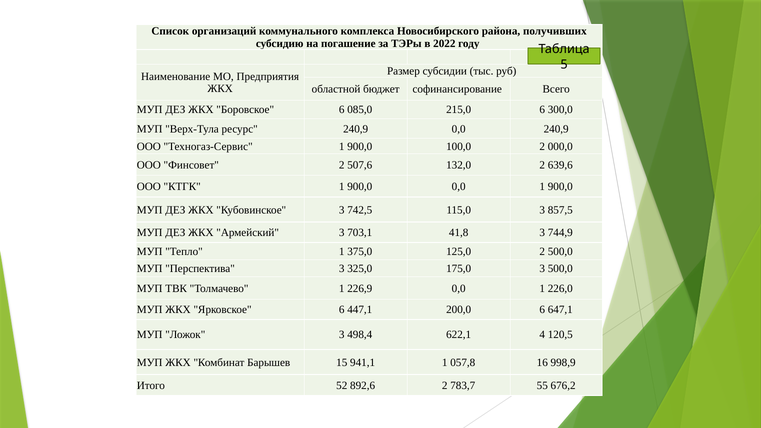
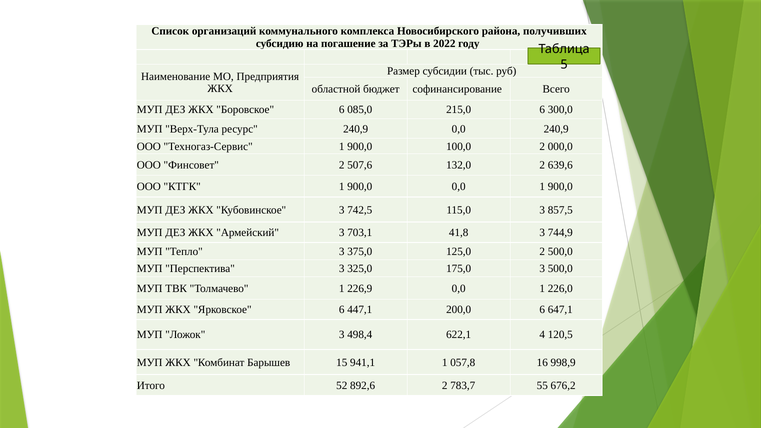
Тепло 1: 1 -> 3
